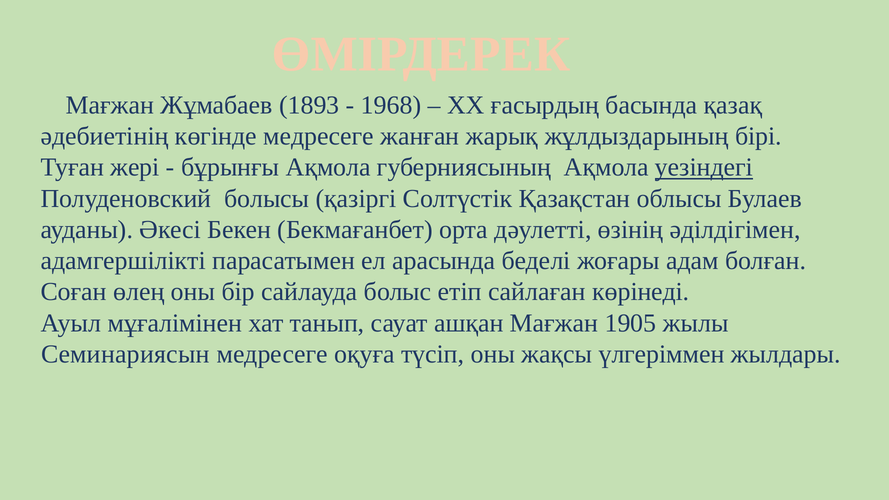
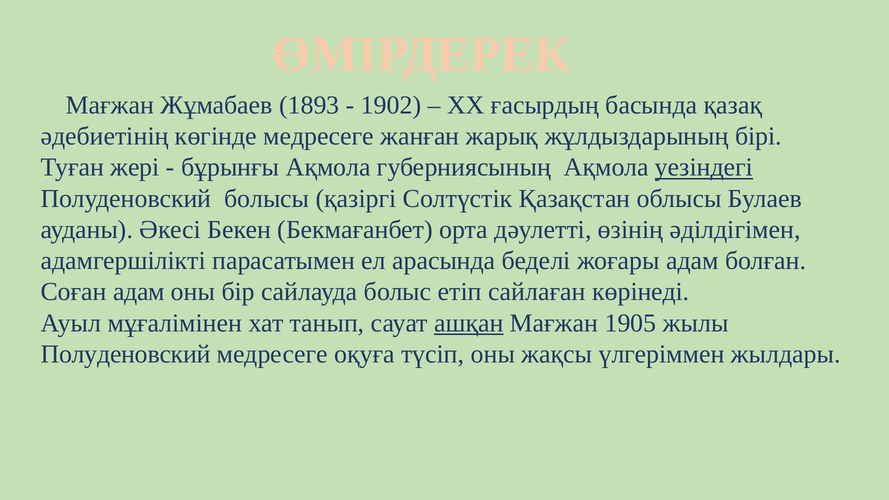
1968: 1968 -> 1902
Соған өлең: өлең -> адам
ашқан underline: none -> present
Семинариясын at (125, 354): Семинариясын -> Полуденовский
